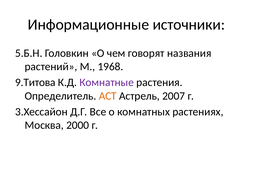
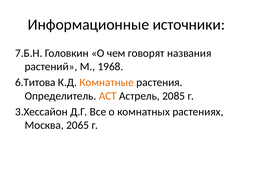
5.Б.Н: 5.Б.Н -> 7.Б.Н
9.Титова: 9.Титова -> 6.Титова
Комнатные colour: purple -> orange
2007: 2007 -> 2085
2000: 2000 -> 2065
